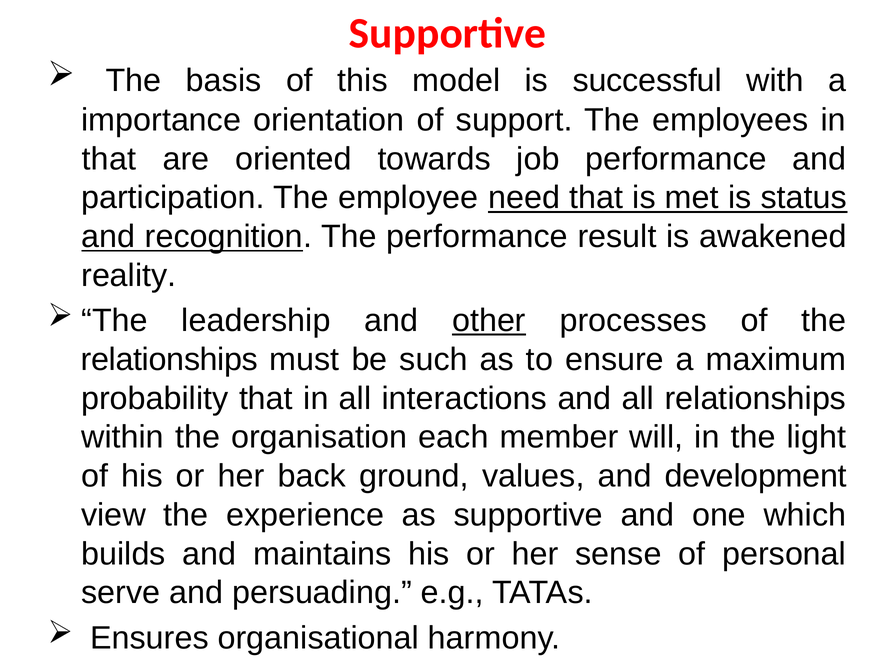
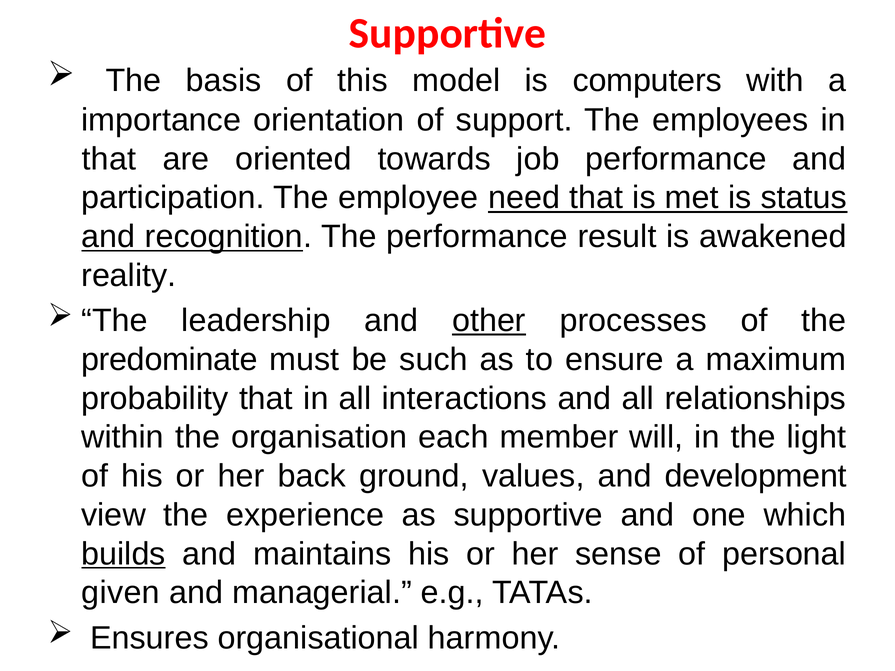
successful: successful -> computers
relationships at (169, 360): relationships -> predominate
builds underline: none -> present
serve: serve -> given
persuading: persuading -> managerial
